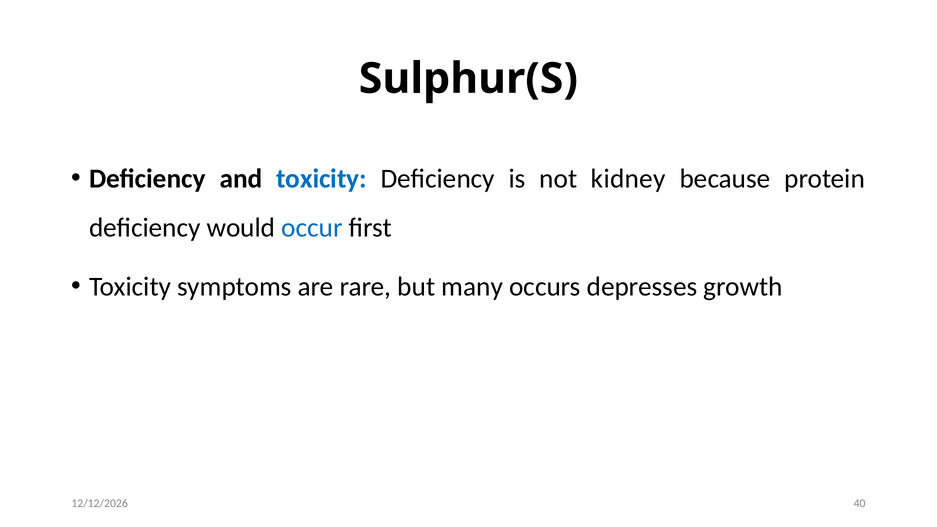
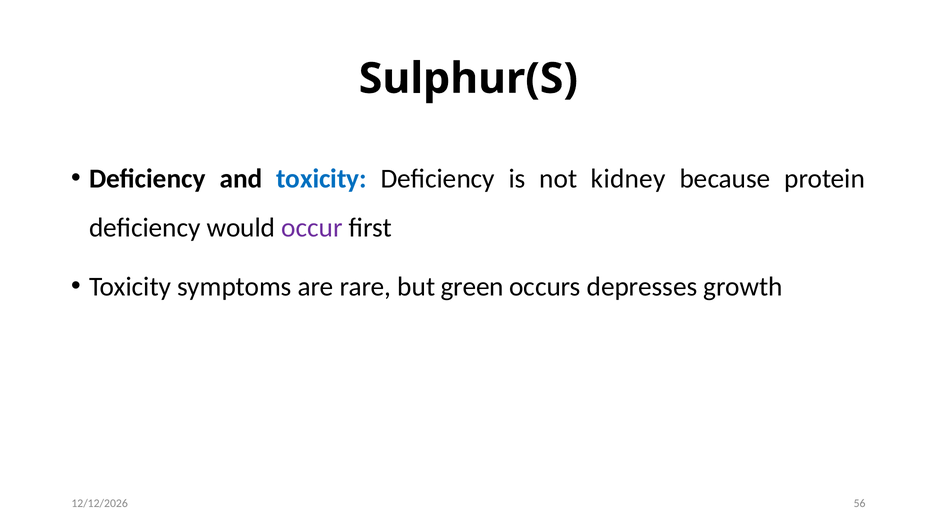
occur colour: blue -> purple
many: many -> green
40: 40 -> 56
